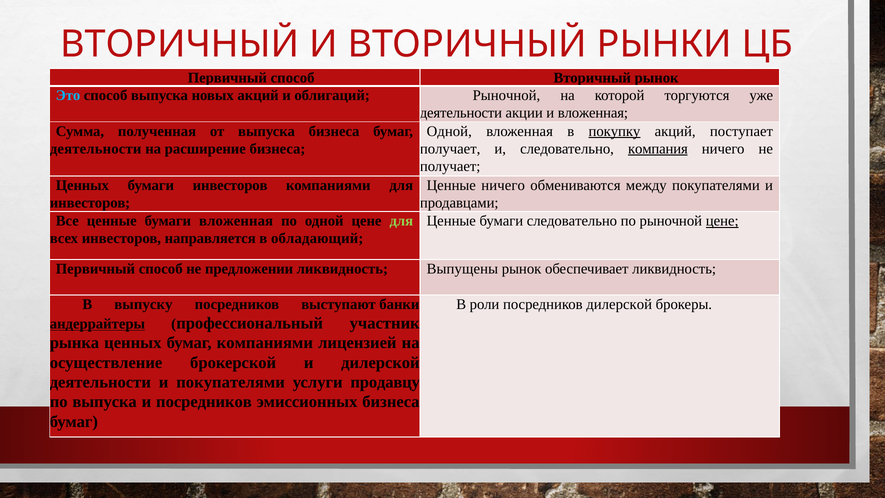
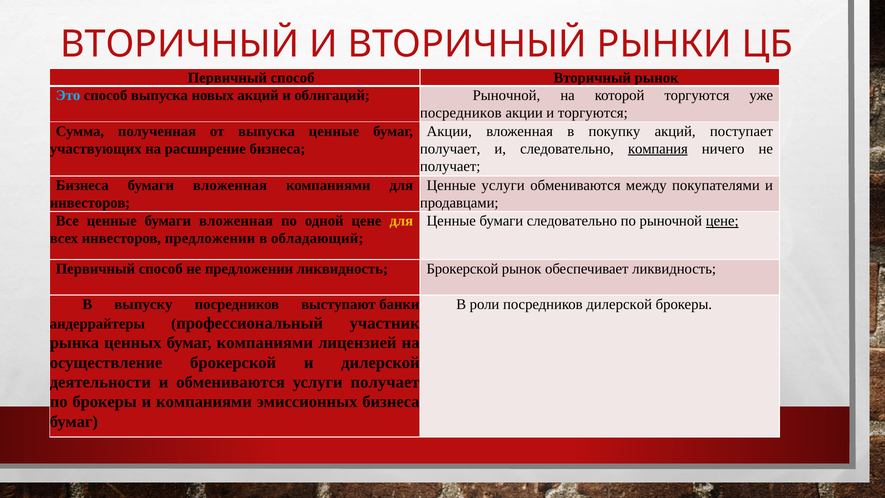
деятельности at (461, 113): деятельности -> посредников
и вложенная: вложенная -> торгуются
выпуска бизнеса: бизнеса -> ценные
Одной at (449, 131): Одной -> Акции
покупку underline: present -> none
деятельности at (96, 149): деятельности -> участвующих
Ценных at (82, 185): Ценных -> Бизнеса
инвесторов at (230, 185): инвесторов -> вложенная
Ценные ничего: ничего -> услуги
для at (401, 221) colour: light green -> yellow
инвесторов направляется: направляется -> предложении
ликвидность Выпущены: Выпущены -> Брокерской
андеррайтеры underline: present -> none
и покупателями: покупателями -> обмениваются
услуги продавцу: продавцу -> получает
по выпуска: выпуска -> брокеры
и посредников: посредников -> компаниями
